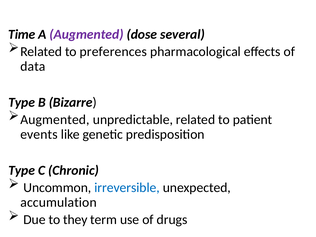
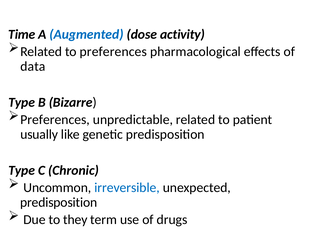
Augmented at (86, 34) colour: purple -> blue
several: several -> activity
Augmented at (55, 120): Augmented -> Preferences
events: events -> usually
accumulation at (59, 202): accumulation -> predisposition
